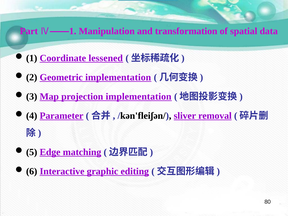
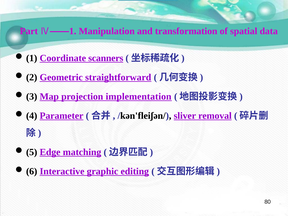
lessened: lessened -> scanners
Geometric implementation: implementation -> straightforward
